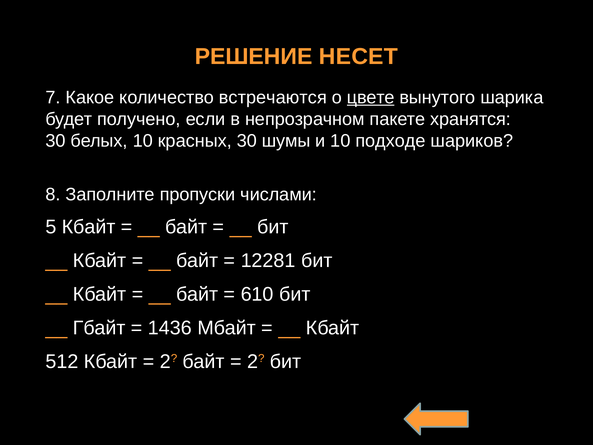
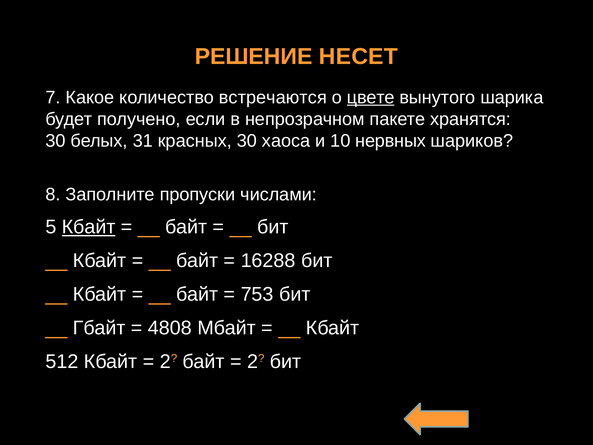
белых 10: 10 -> 31
шумы: шумы -> хаоса
подходе: подходе -> нервных
Кбайт at (89, 227) underline: none -> present
12281: 12281 -> 16288
610: 610 -> 753
1436: 1436 -> 4808
